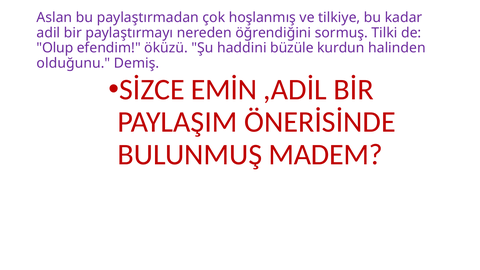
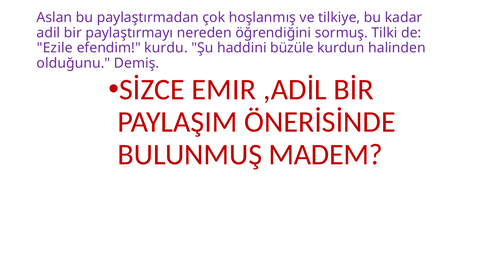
Olup: Olup -> Ezile
öküzü: öküzü -> kurdu
EMİN: EMİN -> EMIR
